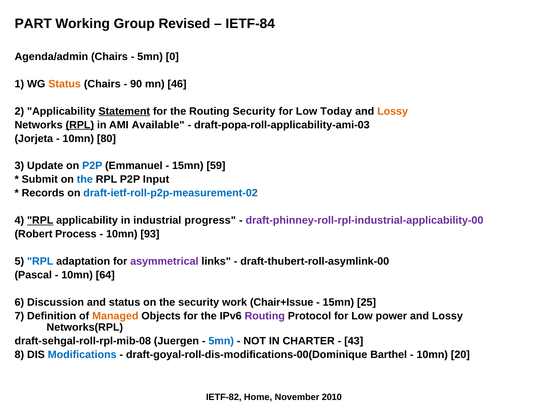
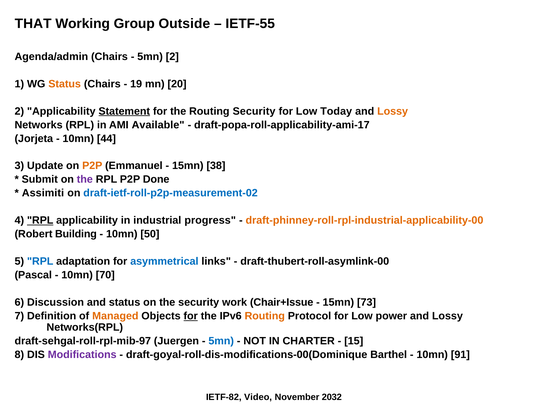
PART: PART -> THAT
Revised: Revised -> Outside
IETF-84: IETF-84 -> IETF-55
5mn 0: 0 -> 2
90: 90 -> 19
46: 46 -> 20
RPL at (80, 125) underline: present -> none
draft-popa-roll-applicability-ami-03: draft-popa-roll-applicability-ami-03 -> draft-popa-roll-applicability-ami-17
80: 80 -> 44
P2P at (92, 166) colour: blue -> orange
59: 59 -> 38
the at (85, 179) colour: blue -> purple
Input: Input -> Done
Records: Records -> Assimiti
draft-phinney-roll-rpl-industrial-applicability-00 colour: purple -> orange
Process: Process -> Building
93: 93 -> 50
asymmetrical colour: purple -> blue
64: 64 -> 70
25: 25 -> 73
for at (191, 316) underline: none -> present
Routing at (265, 316) colour: purple -> orange
draft-sehgal-roll-rpl-mib-08: draft-sehgal-roll-rpl-mib-08 -> draft-sehgal-roll-rpl-mib-97
43: 43 -> 15
Modifications colour: blue -> purple
20: 20 -> 91
Home: Home -> Video
2010: 2010 -> 2032
